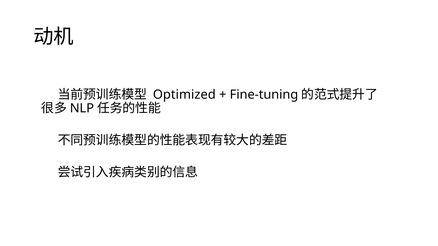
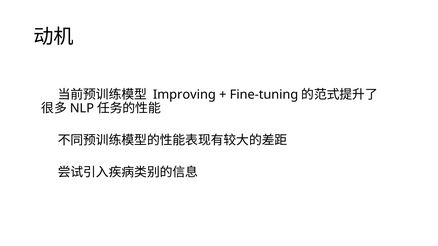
Optimized: Optimized -> Improving
